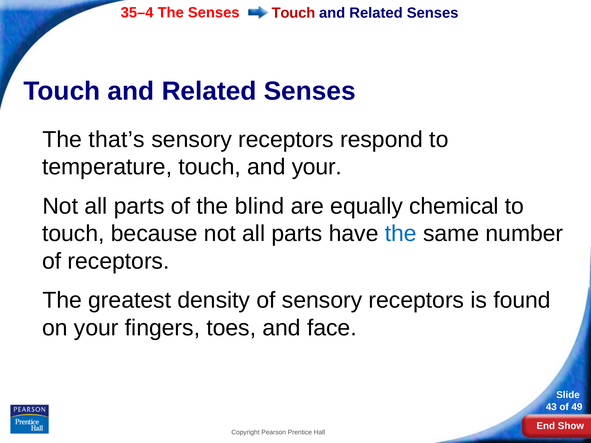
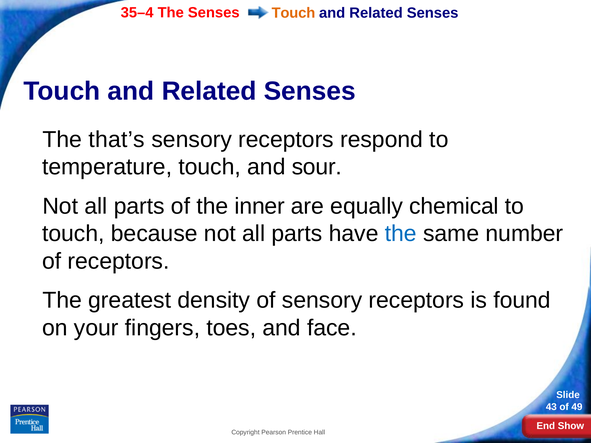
Touch at (293, 13) colour: red -> orange
and your: your -> sour
blind: blind -> inner
